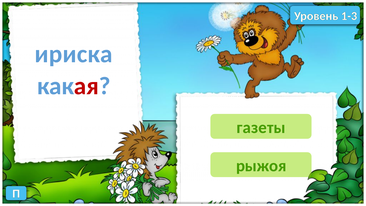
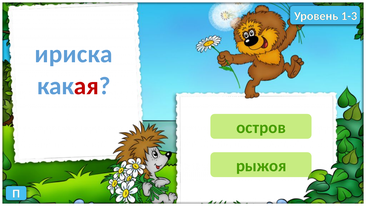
газеты: газеты -> остров
